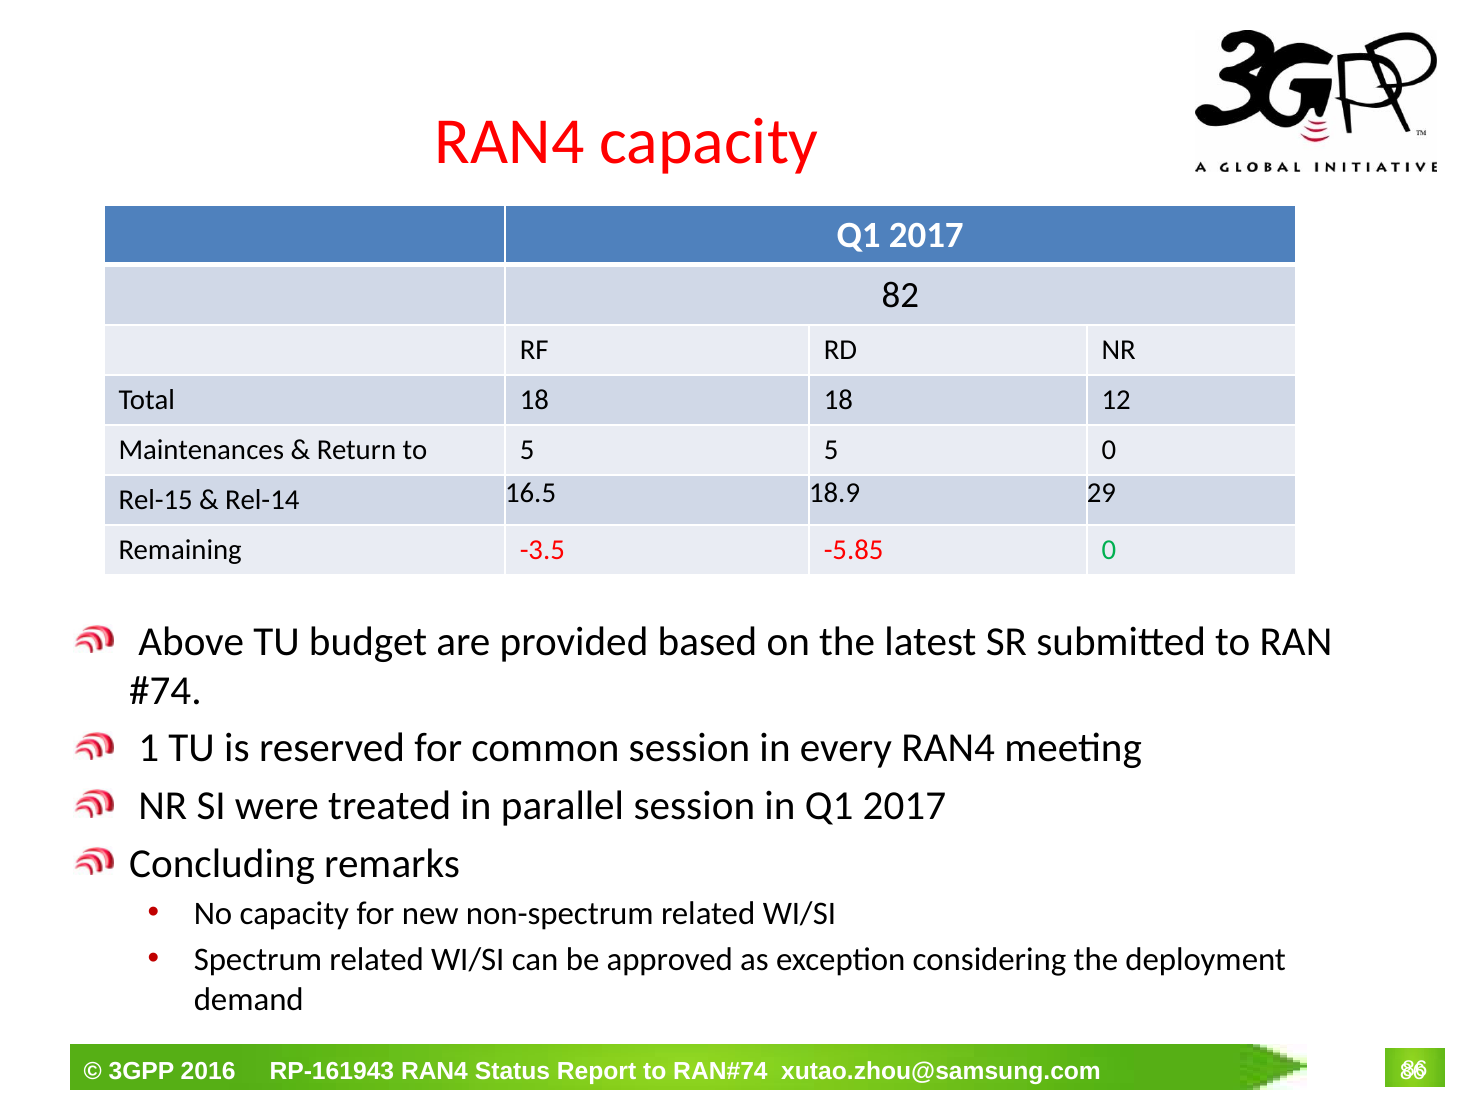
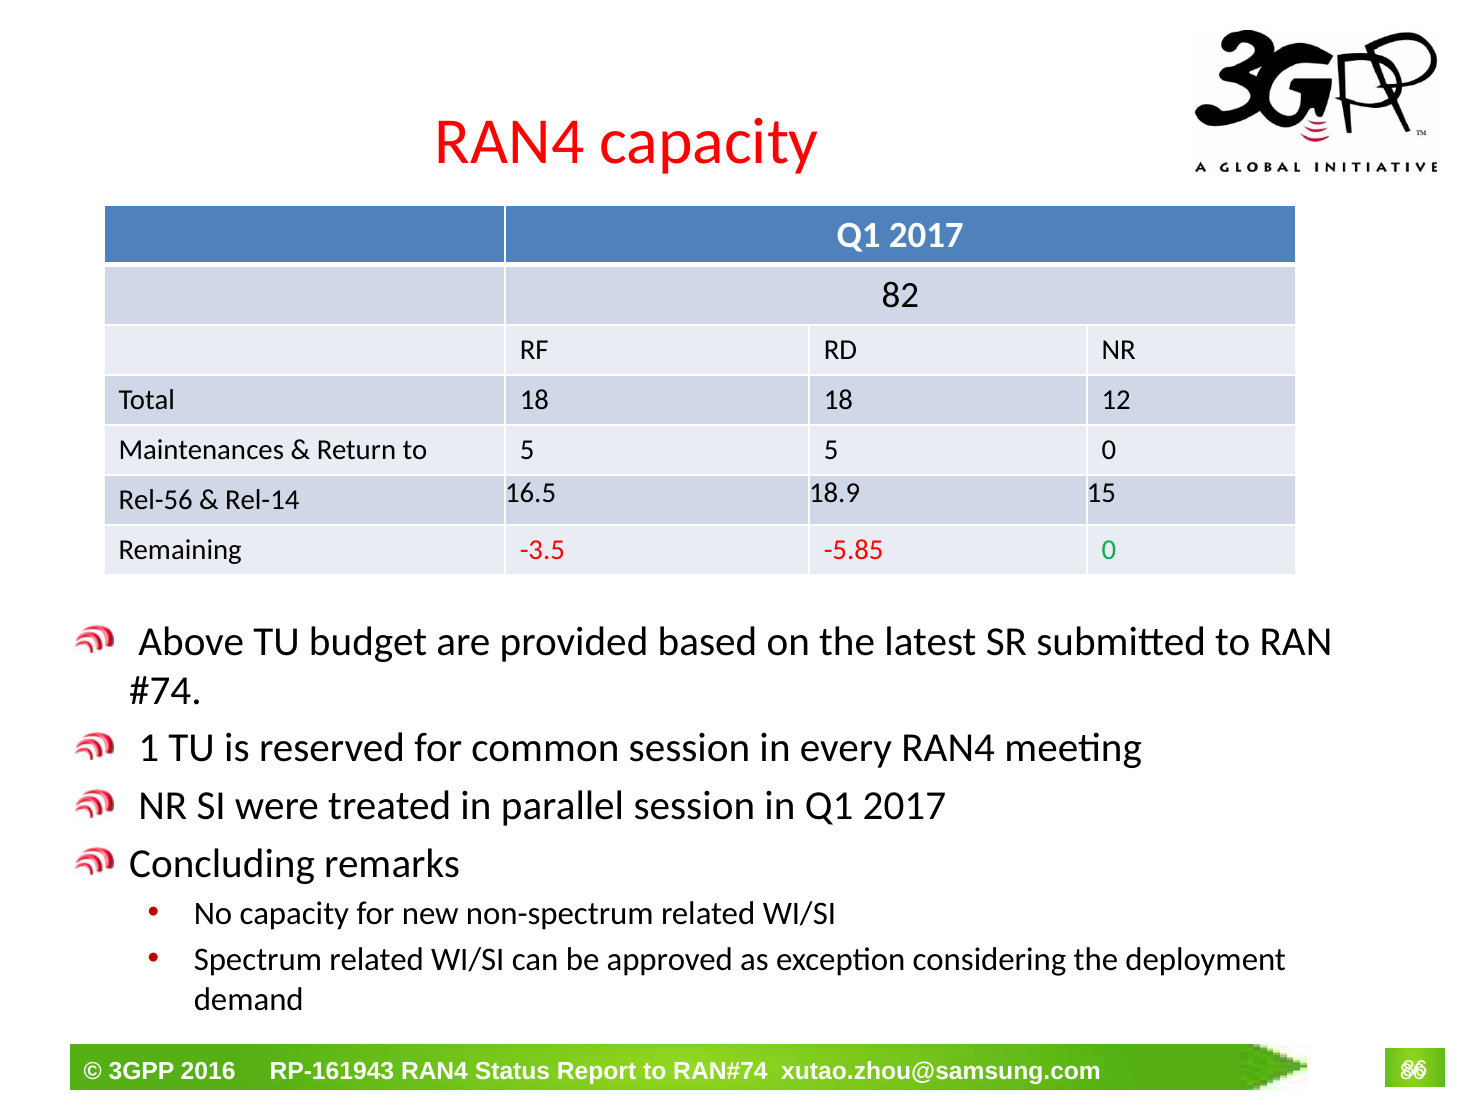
Rel-15: Rel-15 -> Rel-56
29: 29 -> 15
